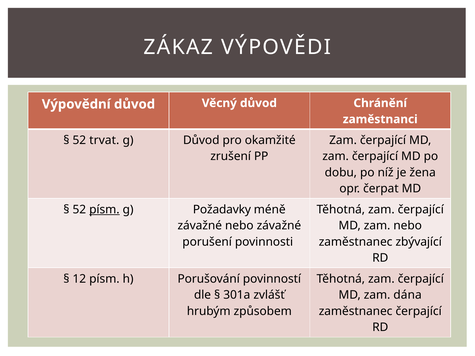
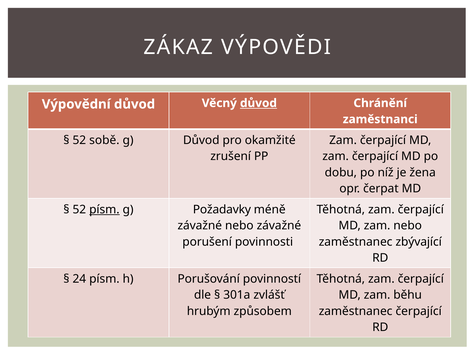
důvod at (258, 103) underline: none -> present
trvat: trvat -> sobě
12: 12 -> 24
dána: dána -> běhu
